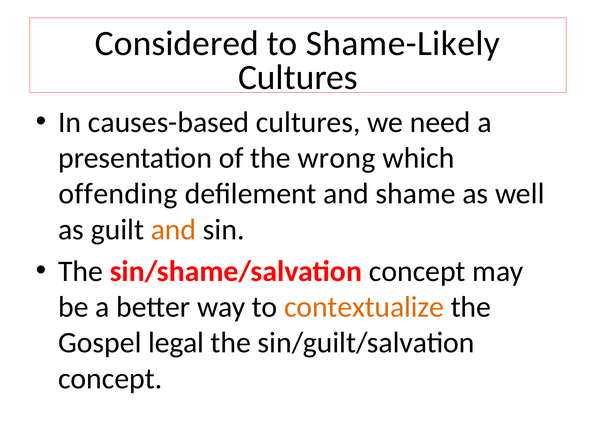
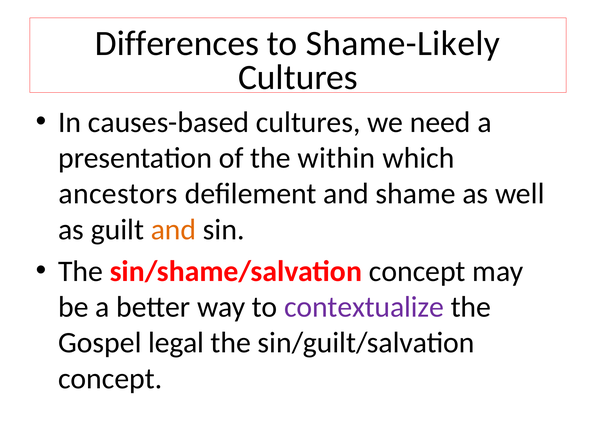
Considered: Considered -> Differences
wrong: wrong -> within
offending: offending -> ancestors
contextualize colour: orange -> purple
